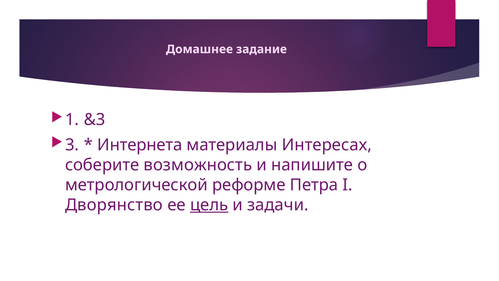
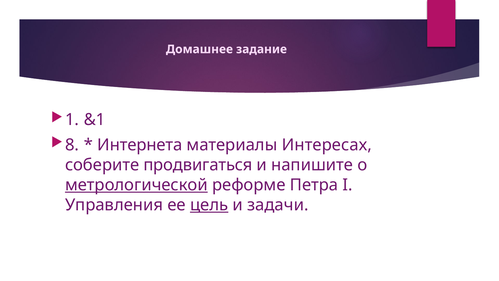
&3: &3 -> &1
3: 3 -> 8
возможность: возможность -> продвигаться
метрологической underline: none -> present
Дворянство: Дворянство -> Управления
